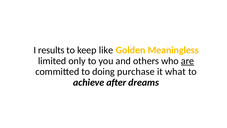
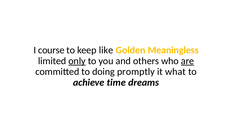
results: results -> course
only underline: none -> present
purchase: purchase -> promptly
after: after -> time
